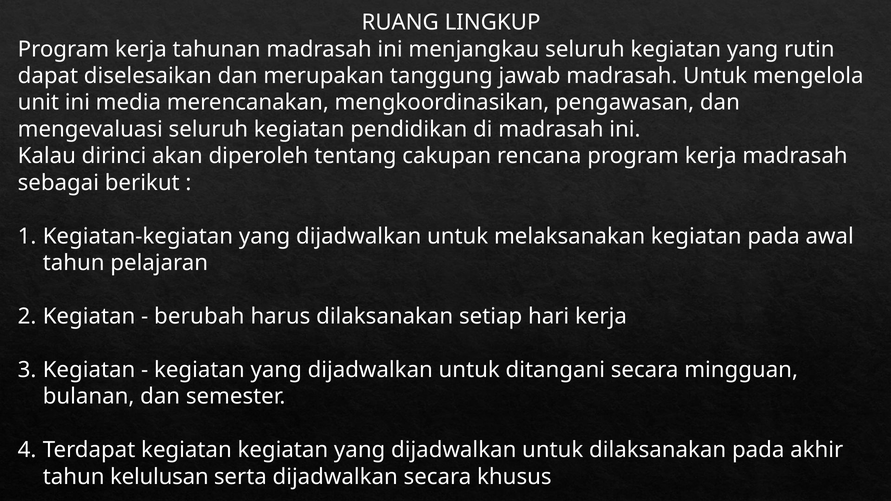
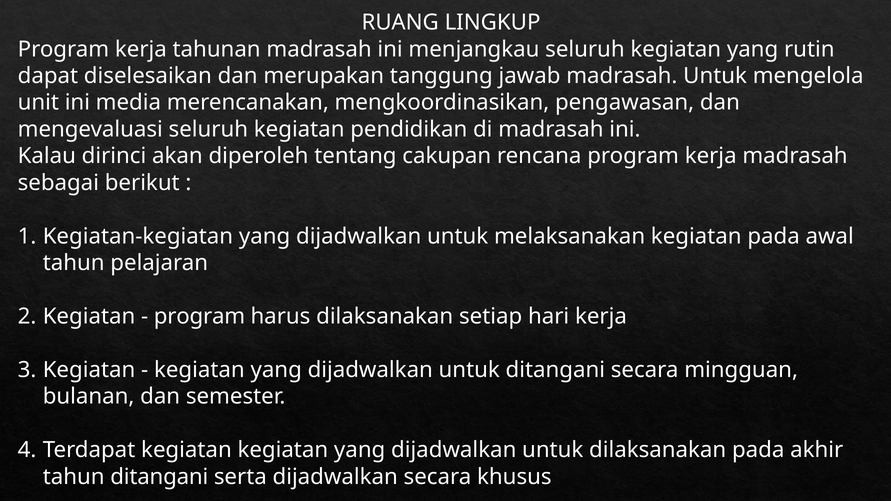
berubah at (199, 317): berubah -> program
tahun kelulusan: kelulusan -> ditangani
